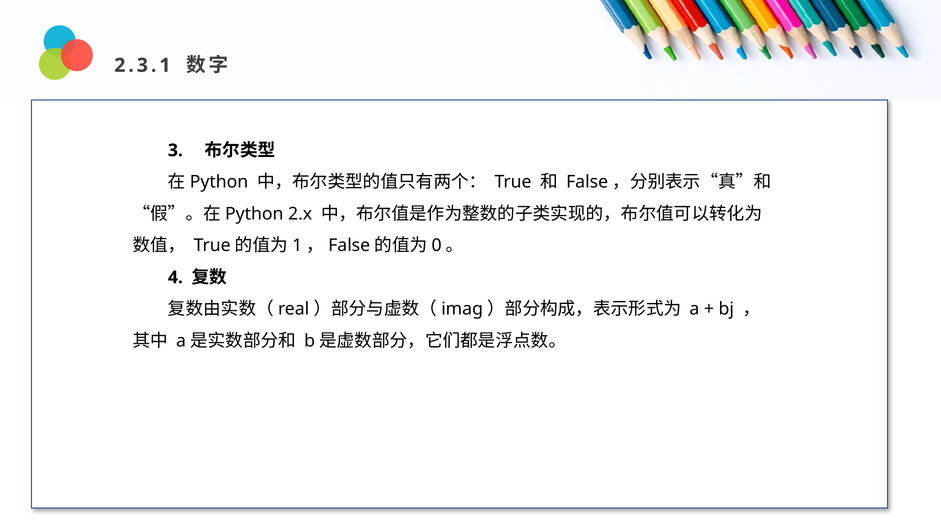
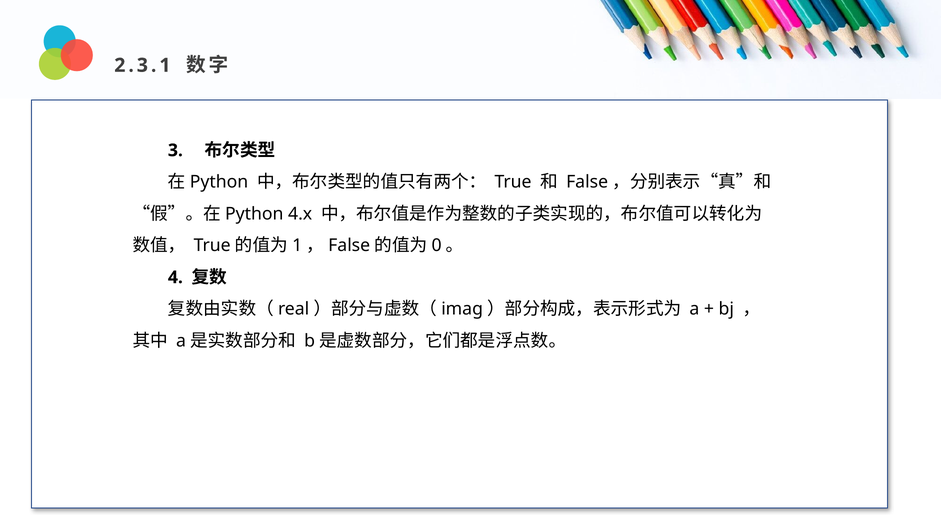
2.x: 2.x -> 4.x
